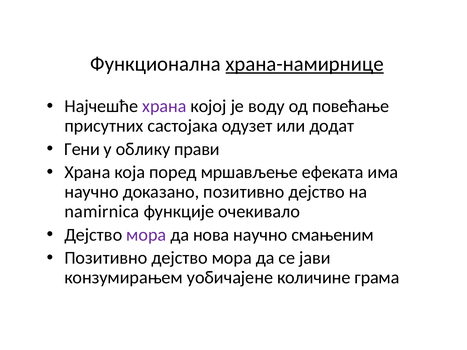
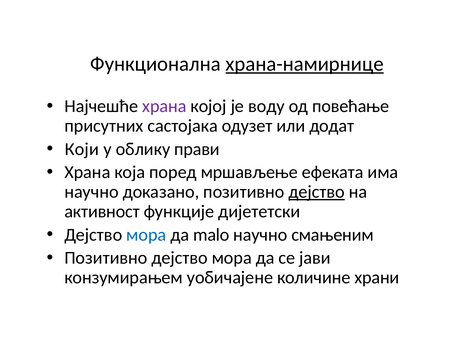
Гени: Гени -> Који
дејство at (317, 192) underline: none -> present
namirnica: namirnica -> активност
очекивало: очекивало -> дијететски
мора at (146, 235) colour: purple -> blue
нова: нова -> malo
грама: грама -> храни
